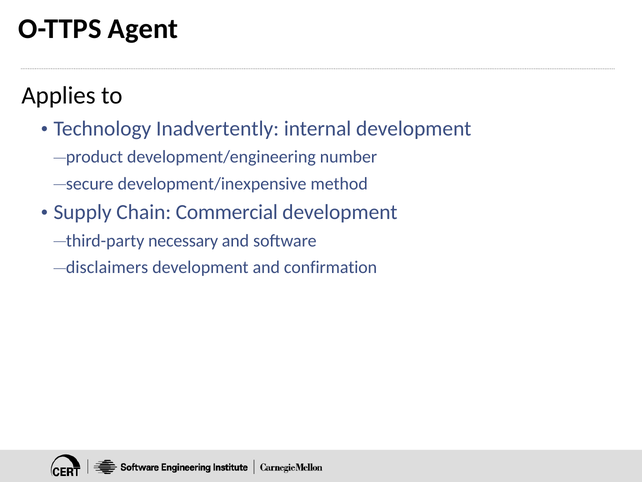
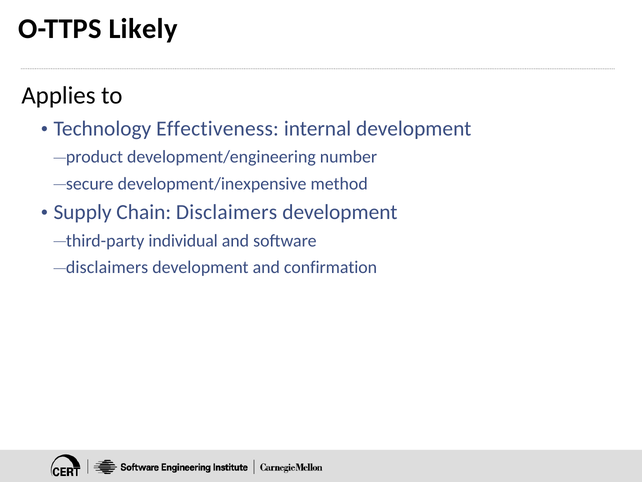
Agent: Agent -> Likely
Inadvertently: Inadvertently -> Effectiveness
Chain Commercial: Commercial -> Disclaimers
necessary: necessary -> individual
